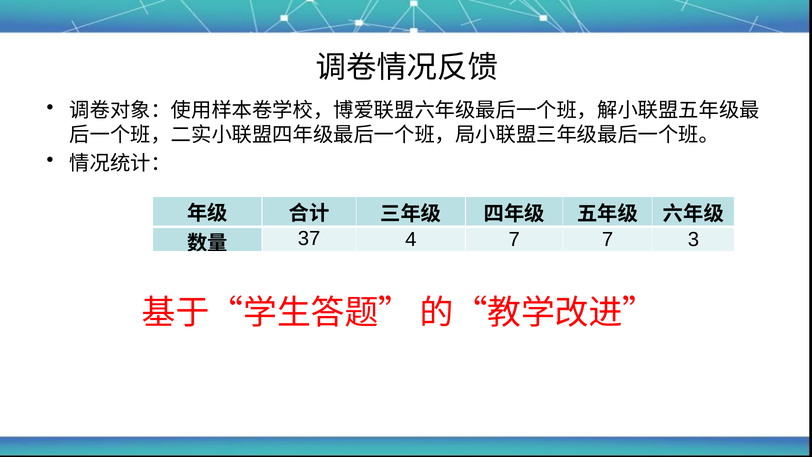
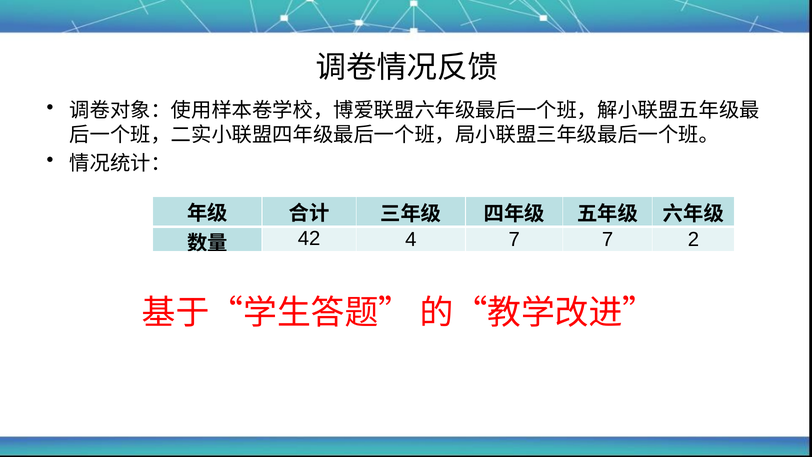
37: 37 -> 42
3: 3 -> 2
